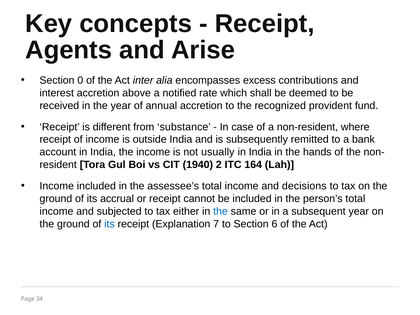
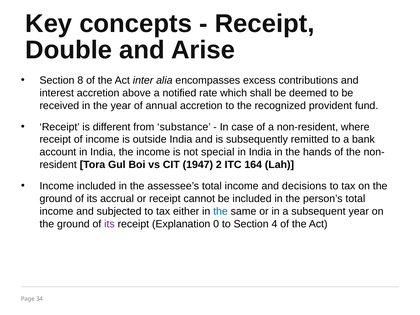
Agents: Agents -> Double
0: 0 -> 8
usually: usually -> special
1940: 1940 -> 1947
its at (109, 224) colour: blue -> purple
7: 7 -> 0
6: 6 -> 4
